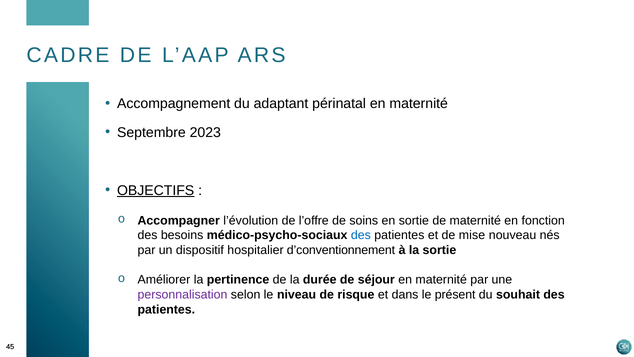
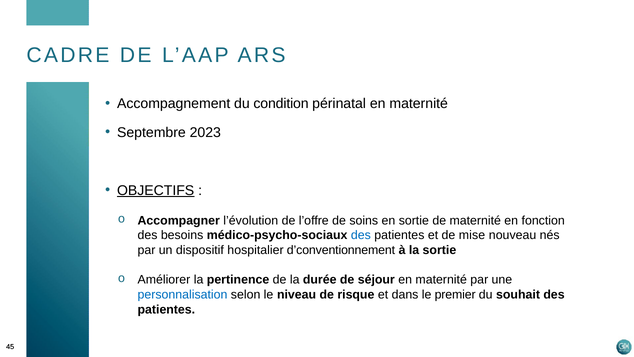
adaptant: adaptant -> condition
personnalisation colour: purple -> blue
présent: présent -> premier
